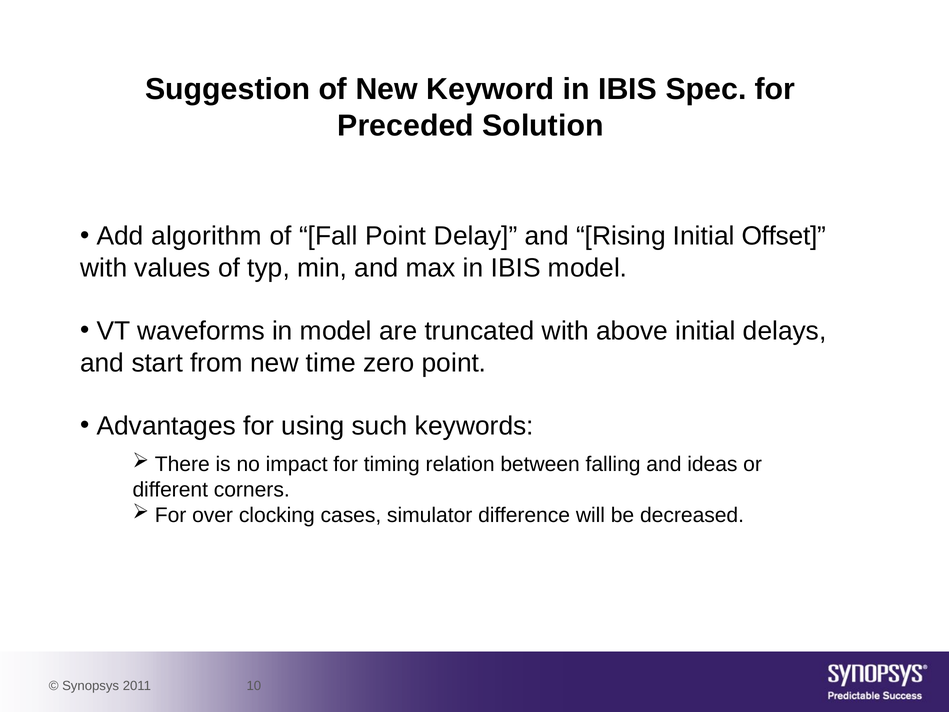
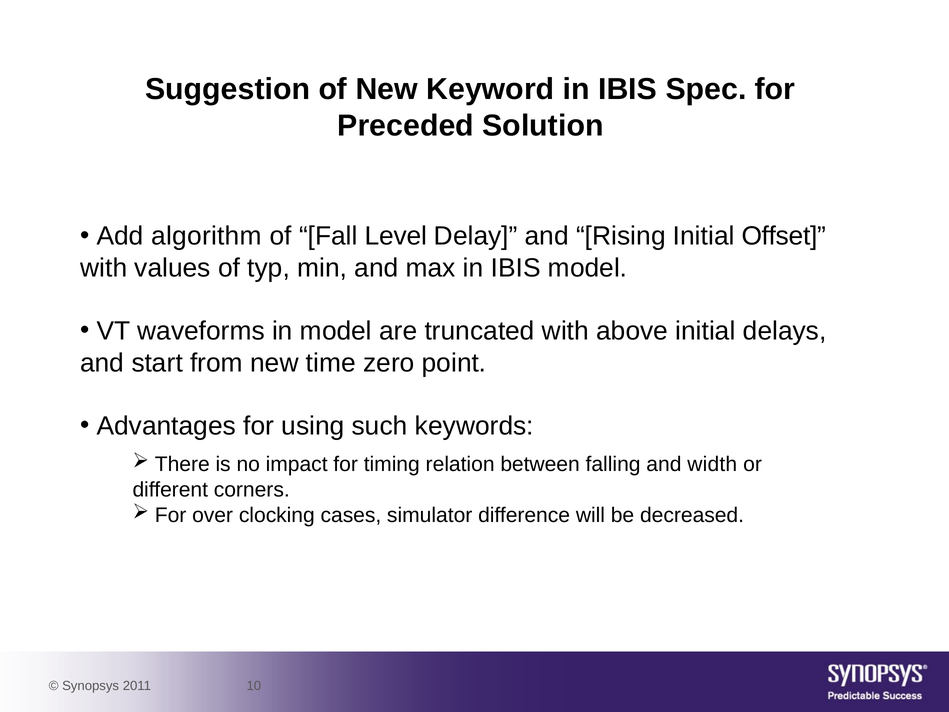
Fall Point: Point -> Level
ideas: ideas -> width
